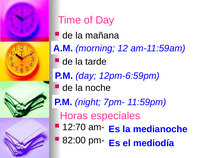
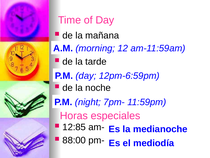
12:70: 12:70 -> 12:85
82:00: 82:00 -> 88:00
